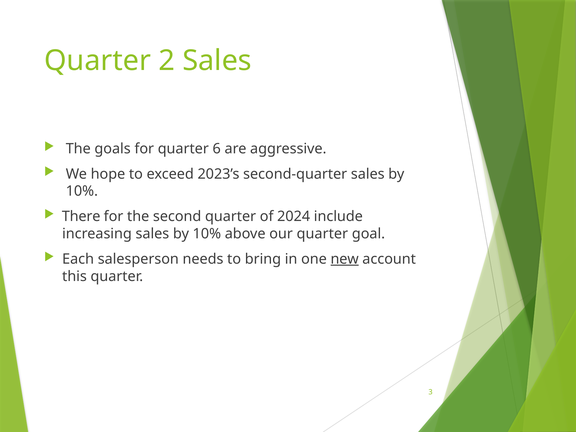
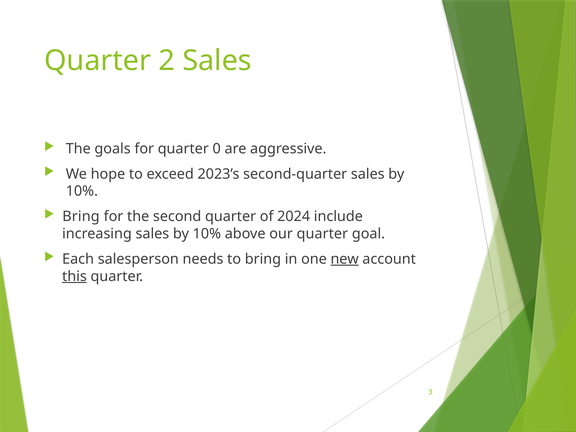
6: 6 -> 0
There at (81, 216): There -> Bring
this underline: none -> present
